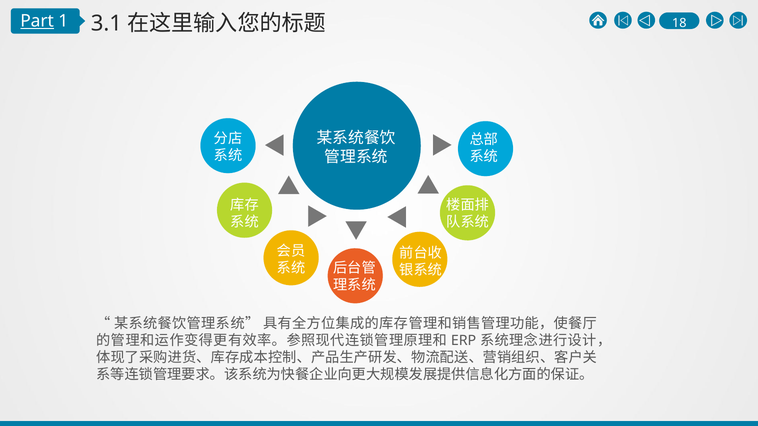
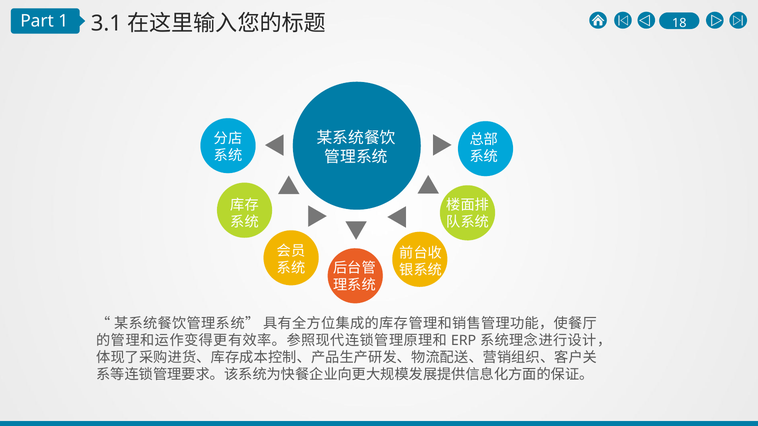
Part underline: present -> none
